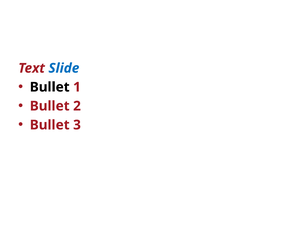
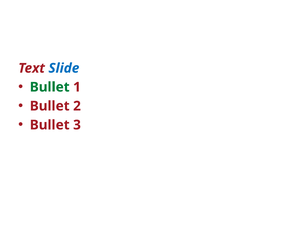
Bullet at (50, 87) colour: black -> green
